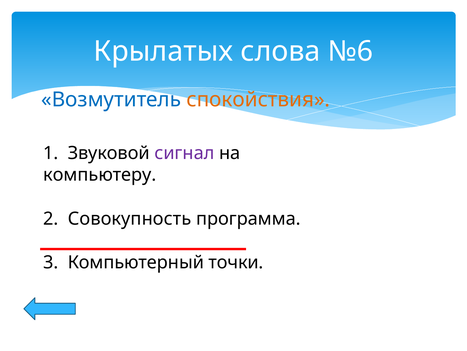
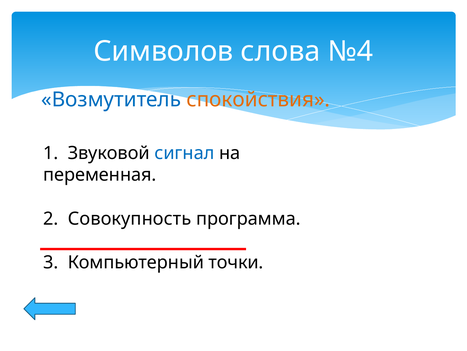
Крылатых: Крылатых -> Символов
№6: №6 -> №4
сигнал colour: purple -> blue
компьютеру: компьютеру -> переменная
